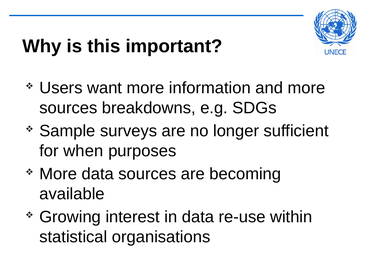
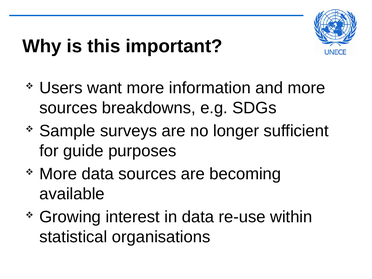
when: when -> guide
